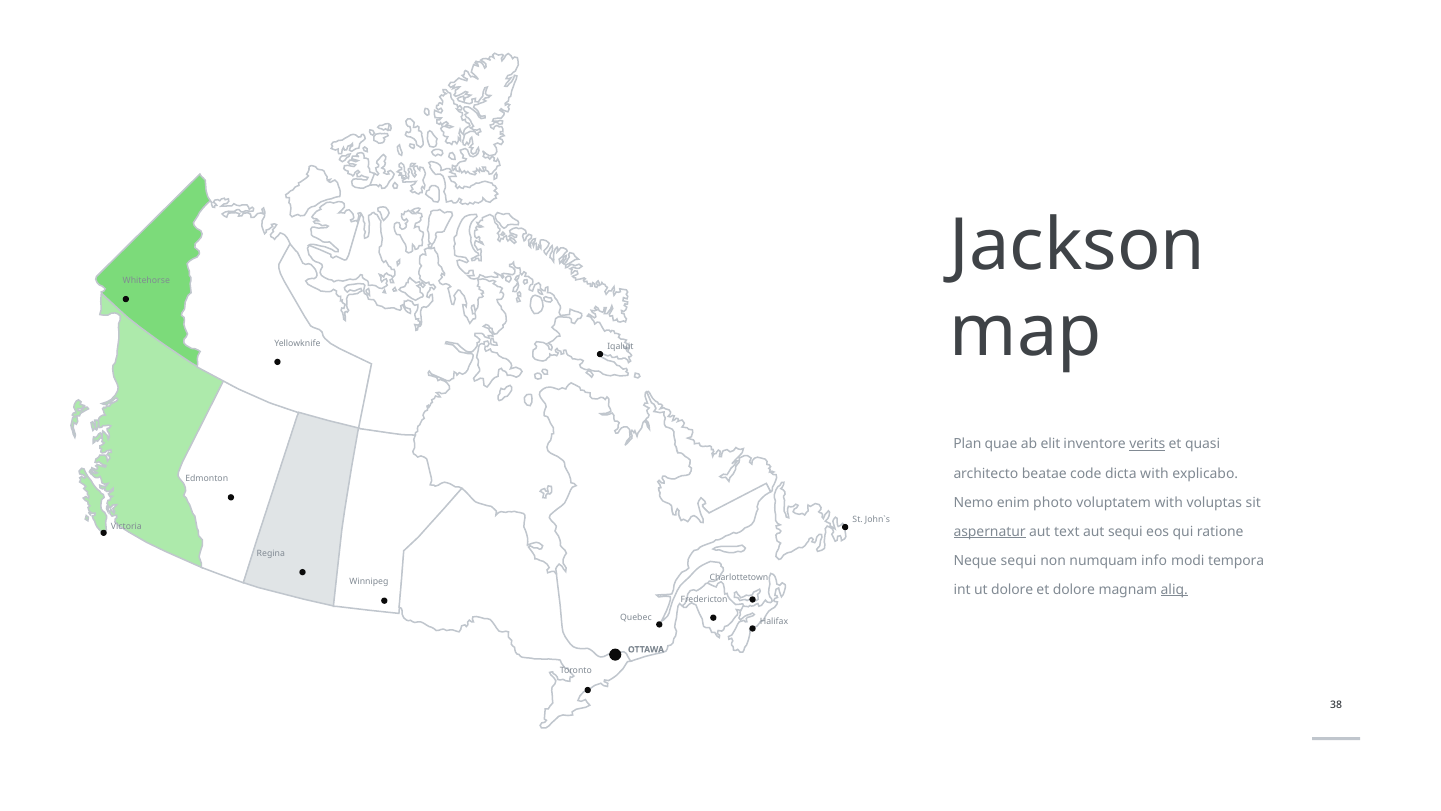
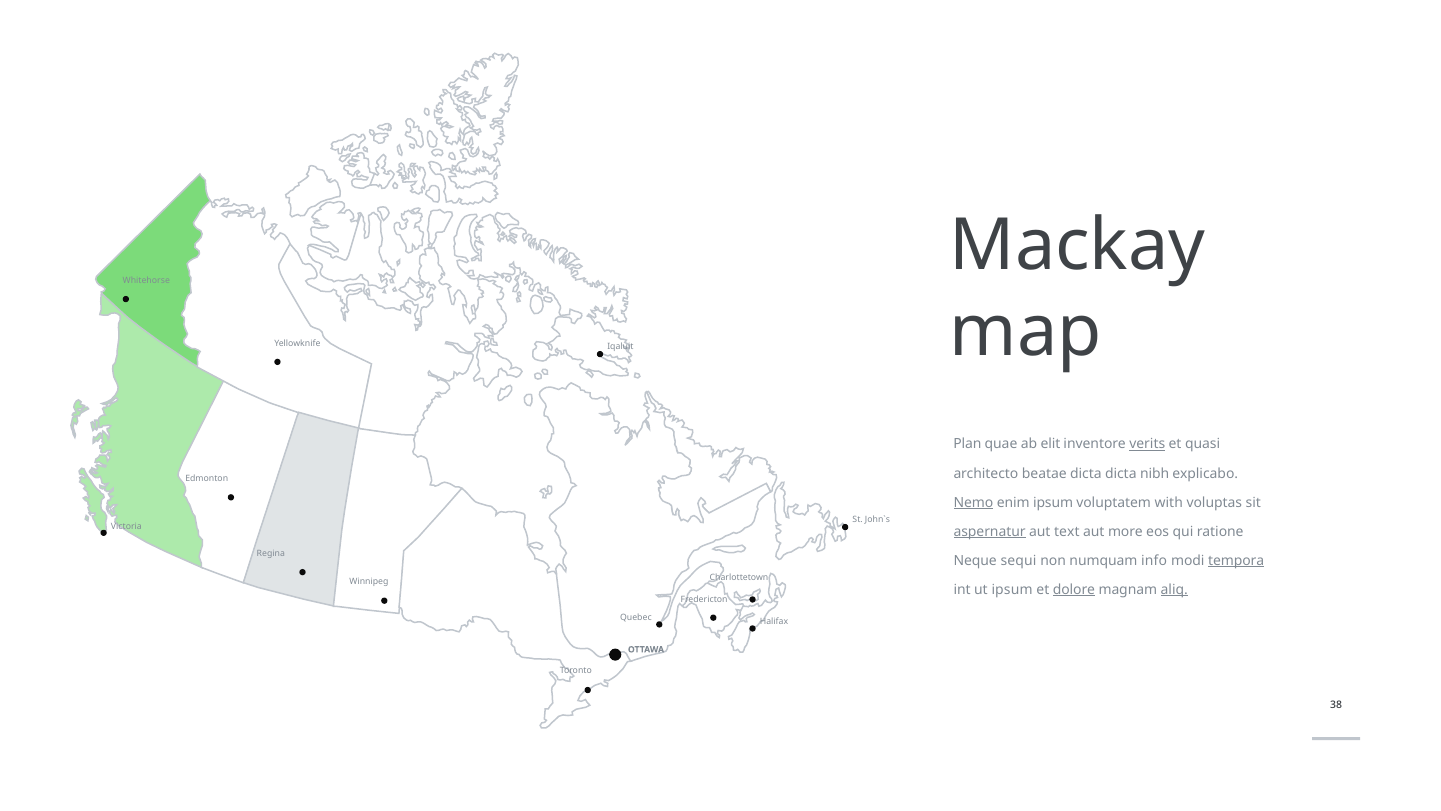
Jackson: Jackson -> Mackay
beatae code: code -> dicta
dicta with: with -> nibh
Nemo underline: none -> present
enim photo: photo -> ipsum
aut sequi: sequi -> more
tempora underline: none -> present
ut dolore: dolore -> ipsum
dolore at (1074, 589) underline: none -> present
